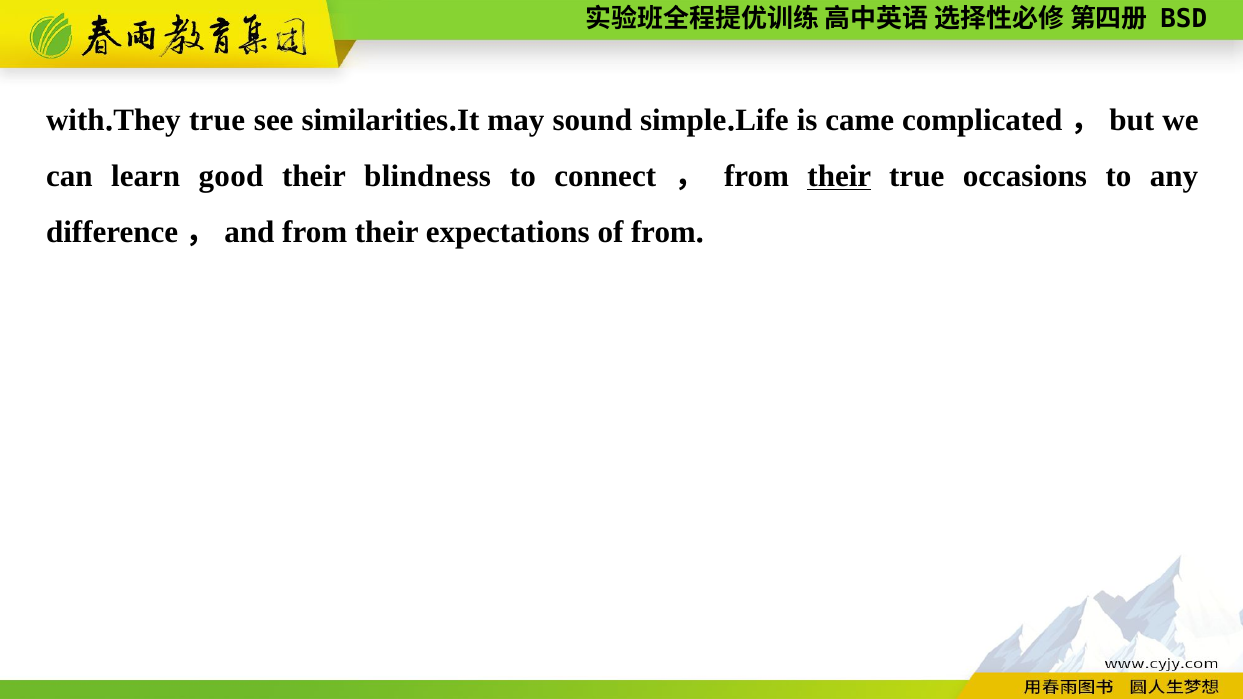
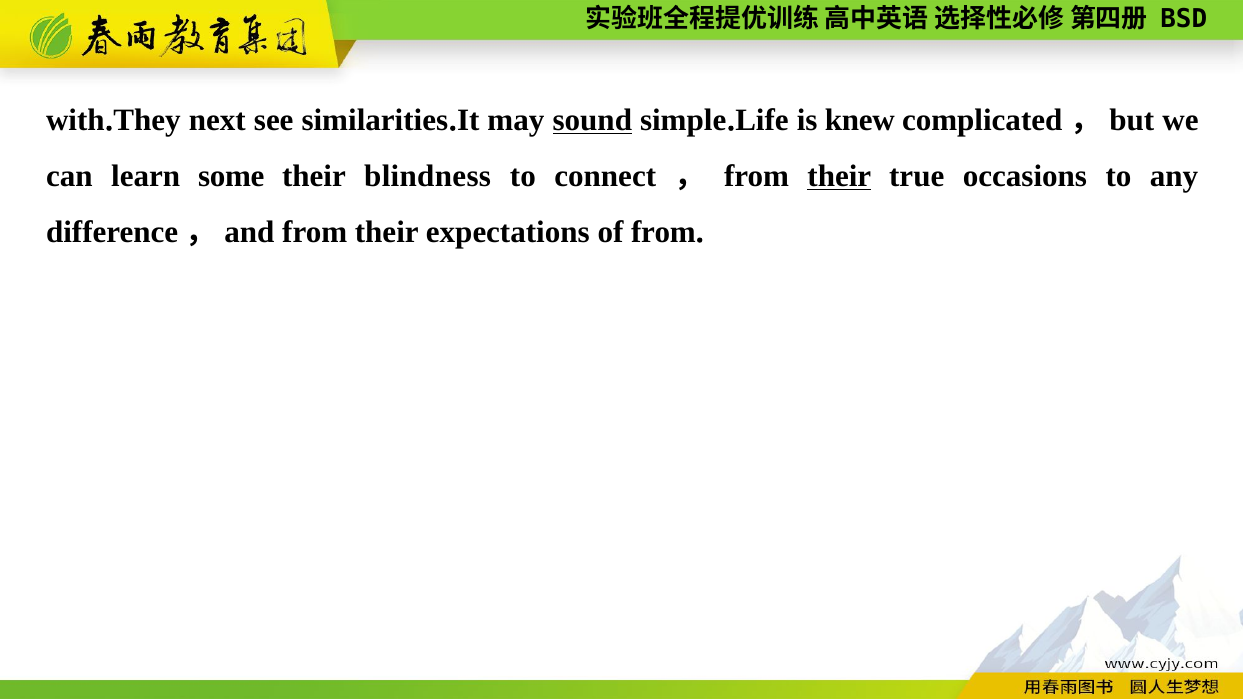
true at (217, 120): true -> next
sound underline: none -> present
came: came -> knew
good: good -> some
